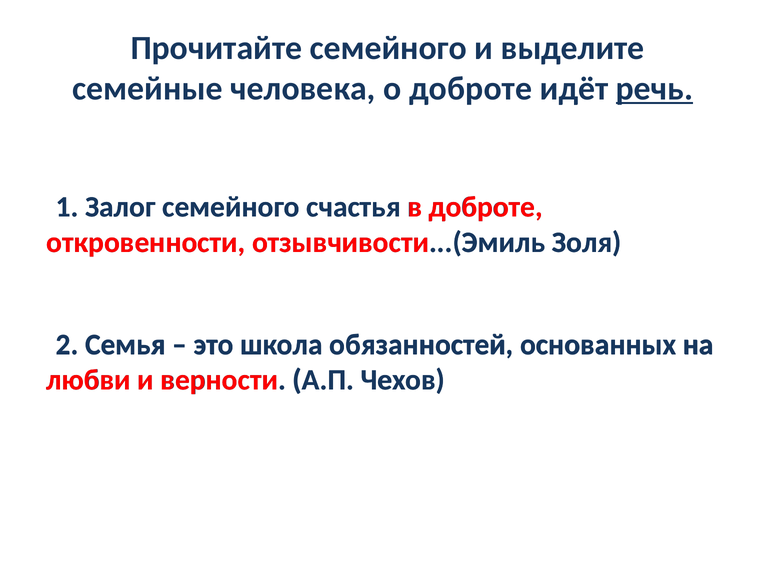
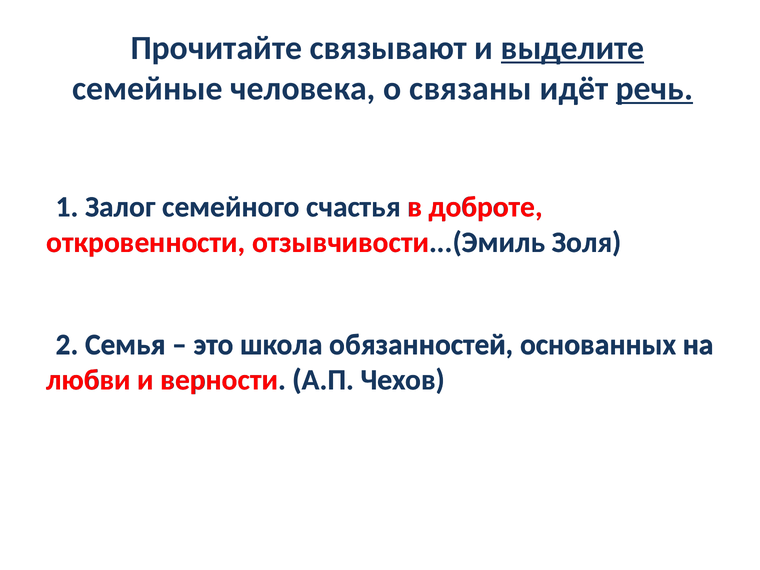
Прочитайте семейного: семейного -> связывают
выделите underline: none -> present
о доброте: доброте -> связаны
